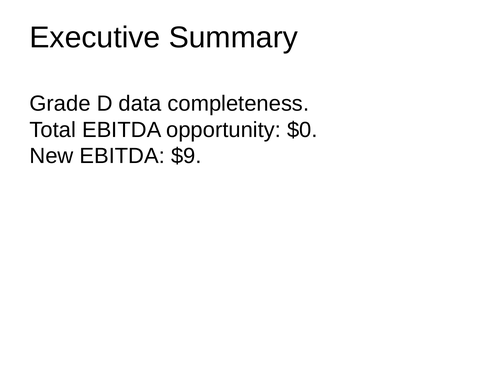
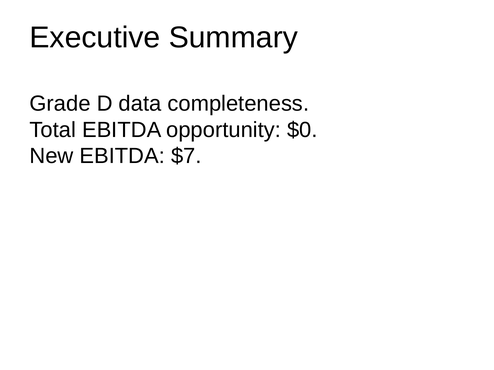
$9: $9 -> $7
